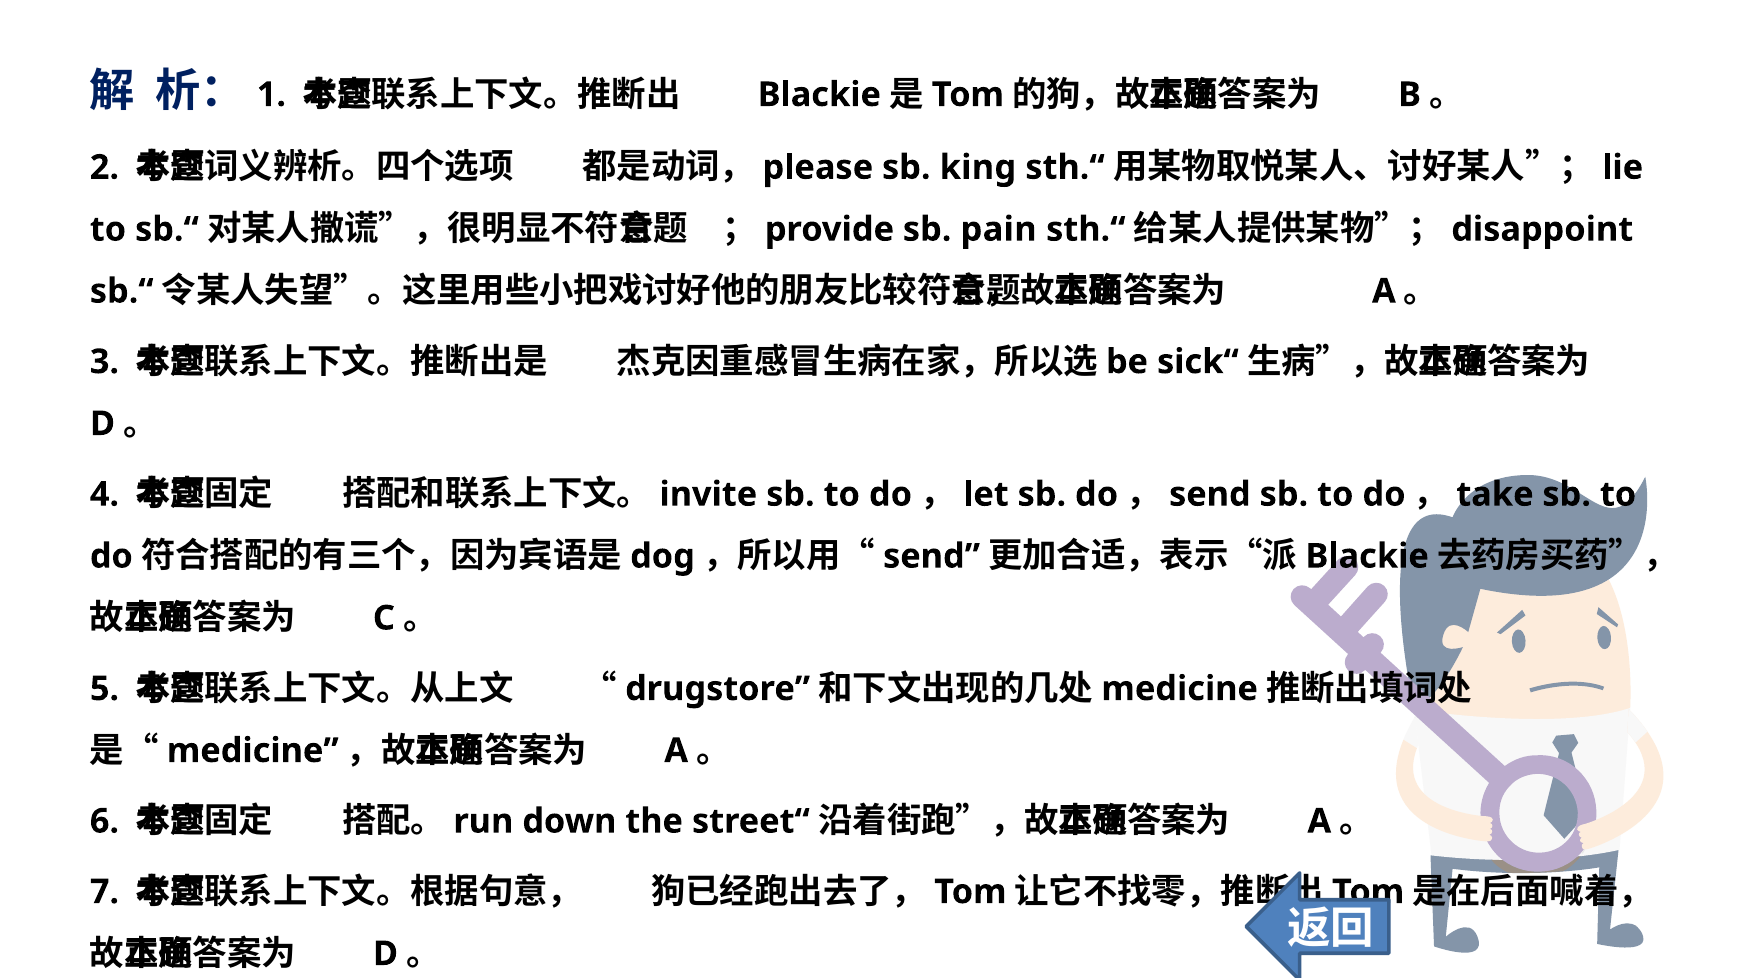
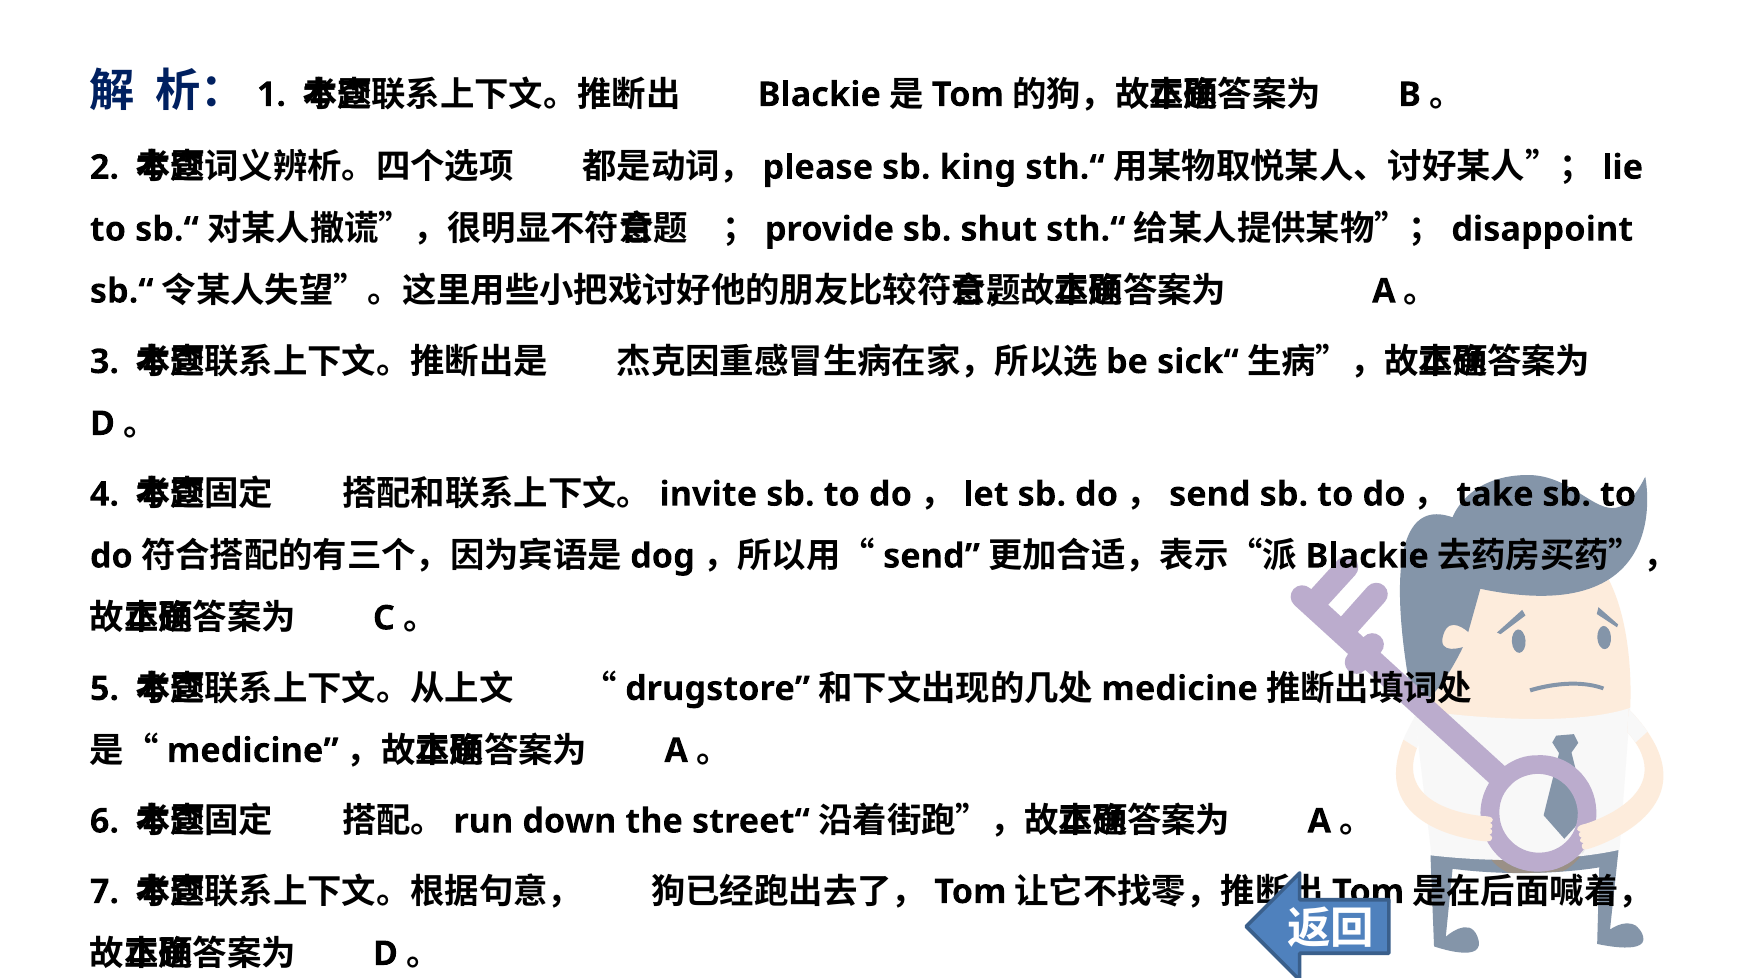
pain: pain -> shut
